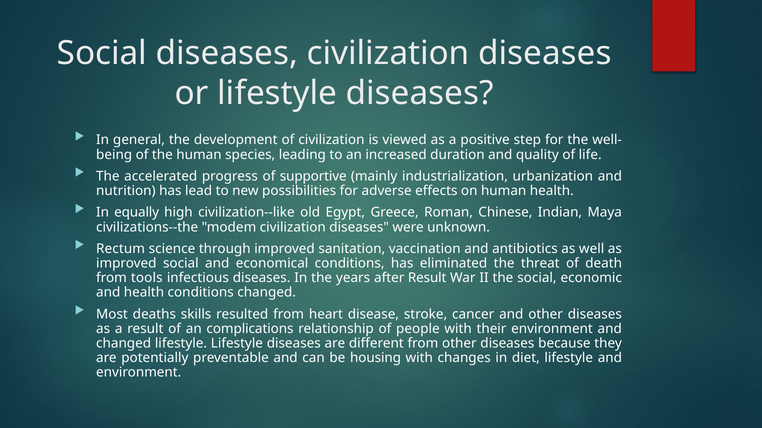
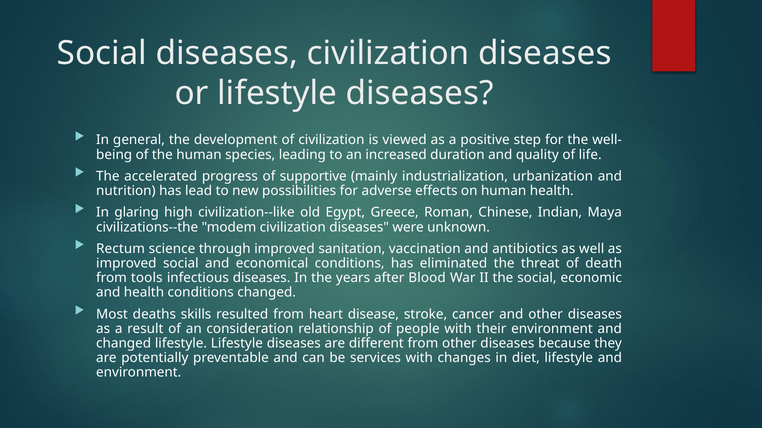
equally: equally -> glaring
after Result: Result -> Blood
complications: complications -> consideration
housing: housing -> services
